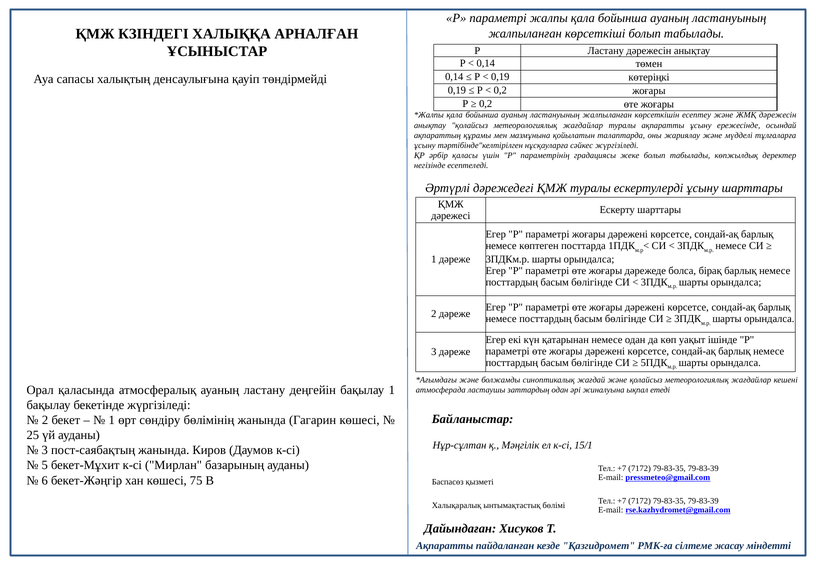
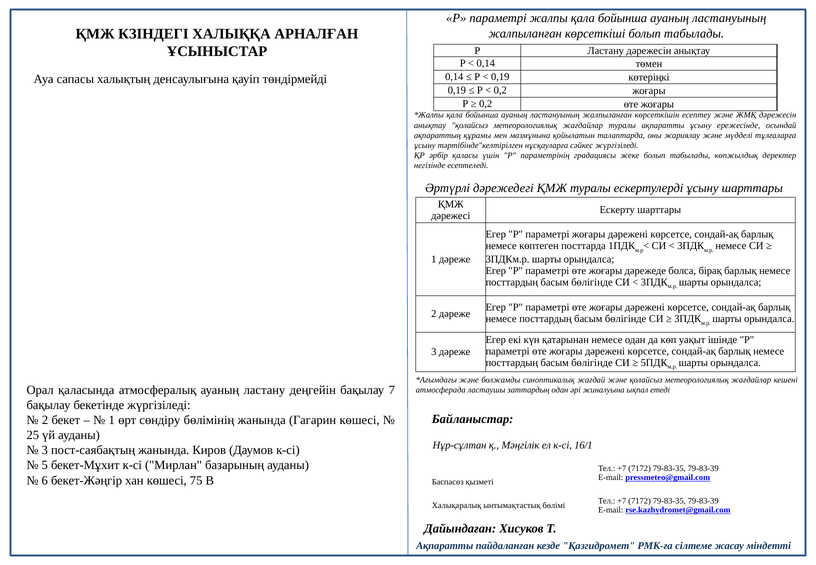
бақылау 1: 1 -> 7
15/1: 15/1 -> 16/1
